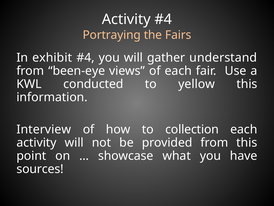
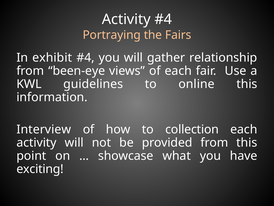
understand: understand -> relationship
conducted: conducted -> guidelines
yellow: yellow -> online
sources: sources -> exciting
